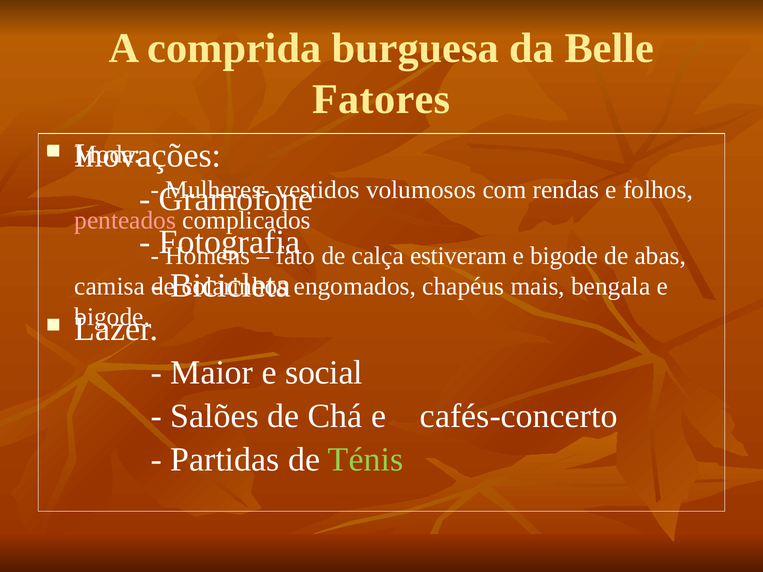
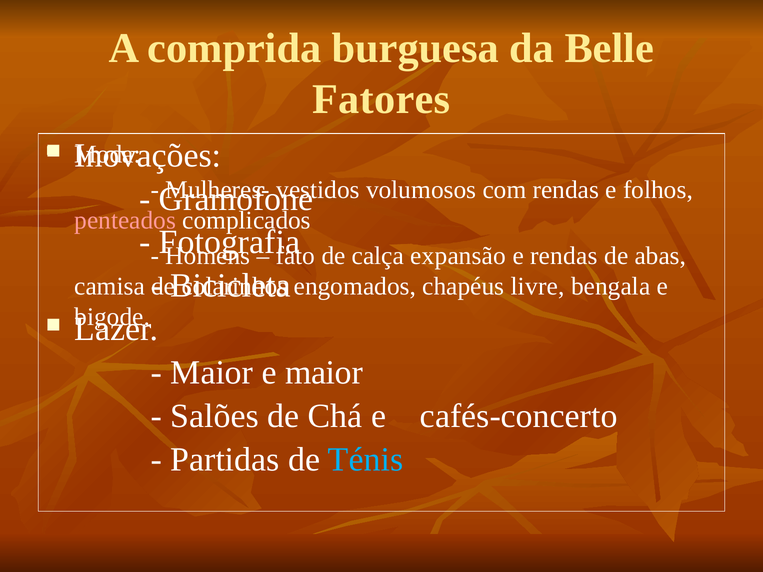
estiveram: estiveram -> expansão
bigode at (564, 256): bigode -> rendas
mais: mais -> livre
e social: social -> maior
Ténis colour: light green -> light blue
